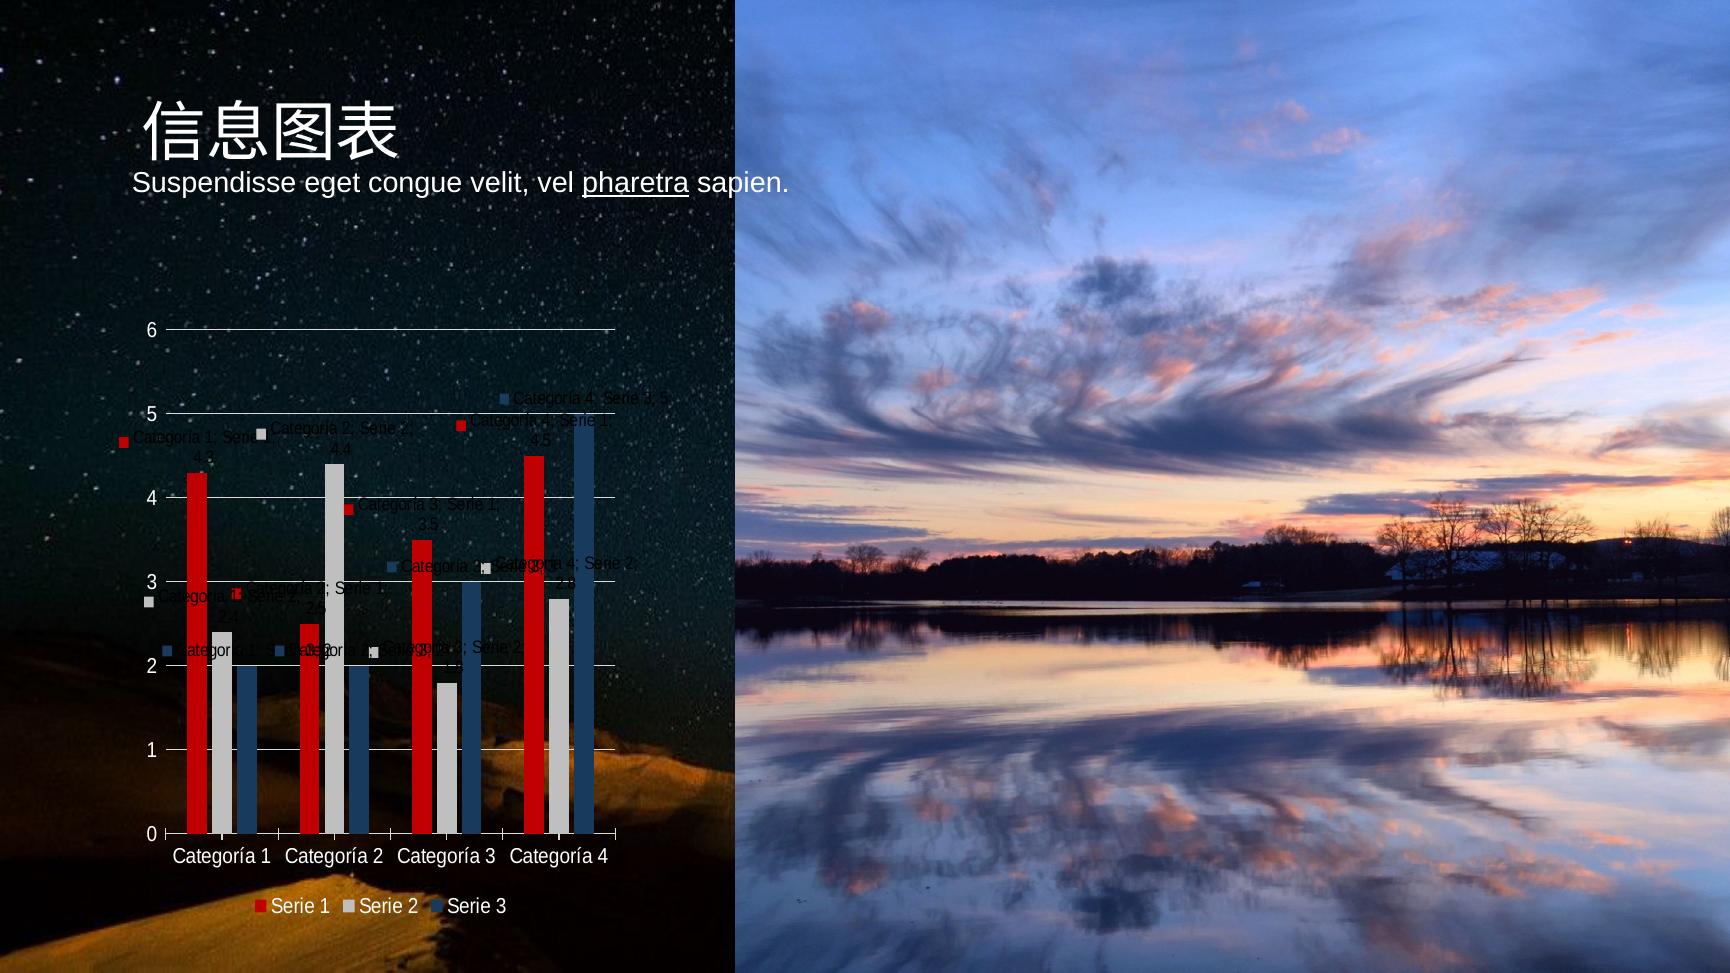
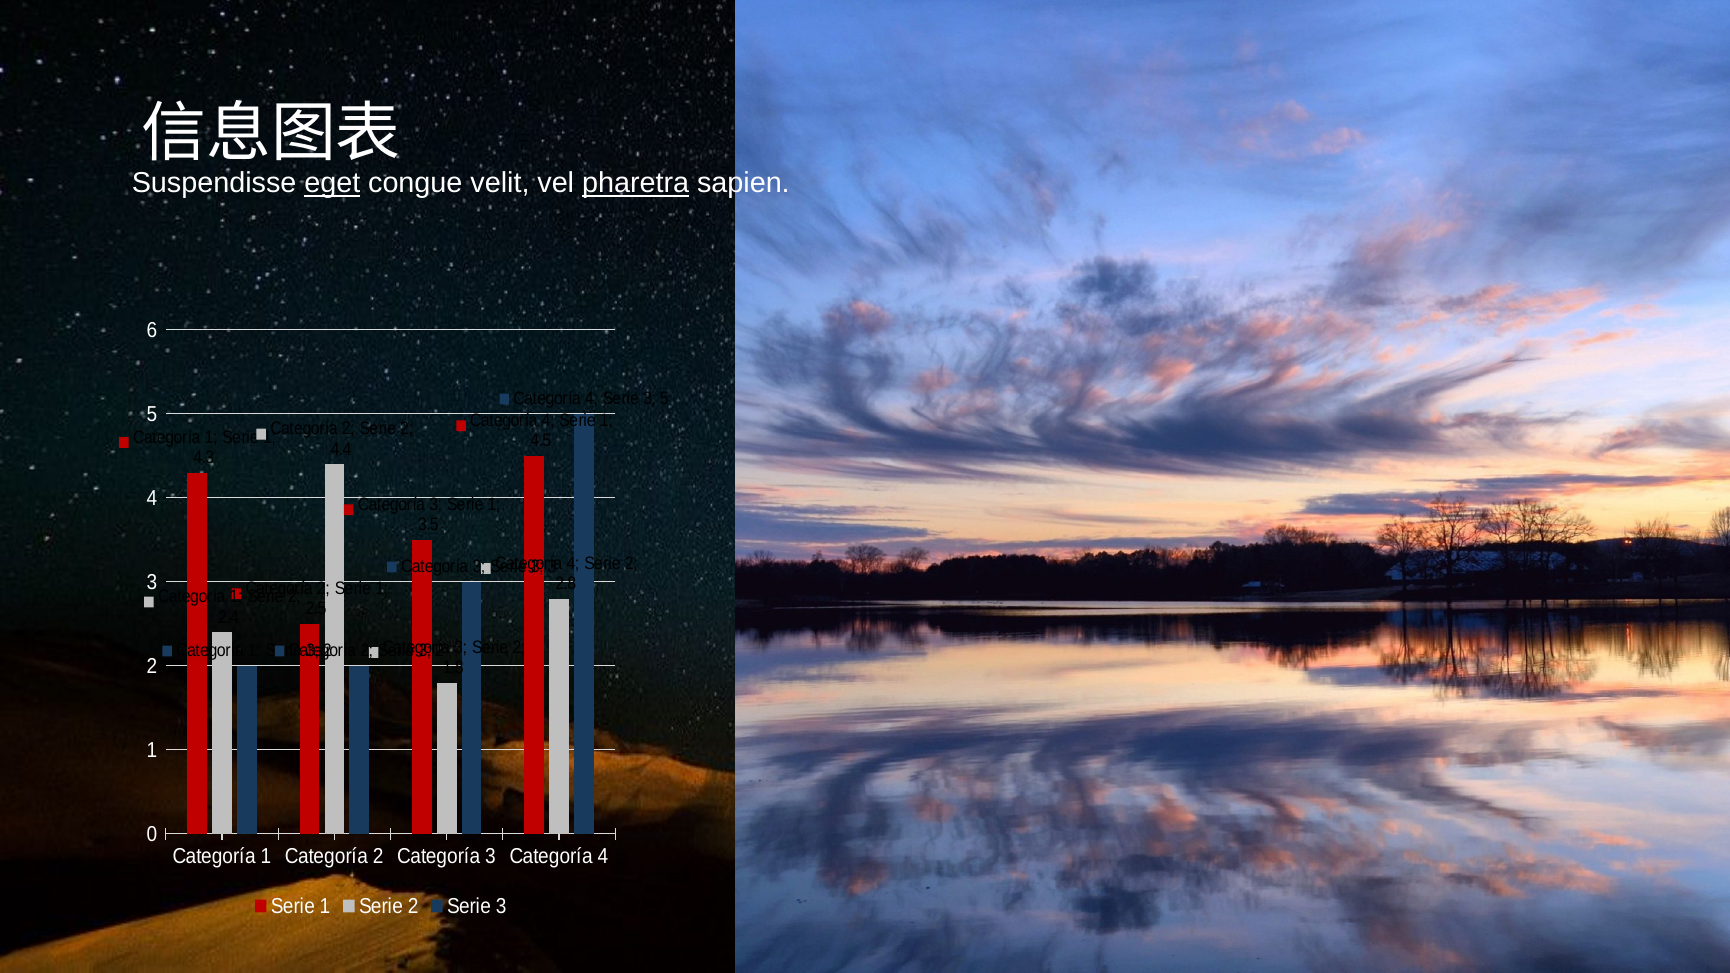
eget underline: none -> present
